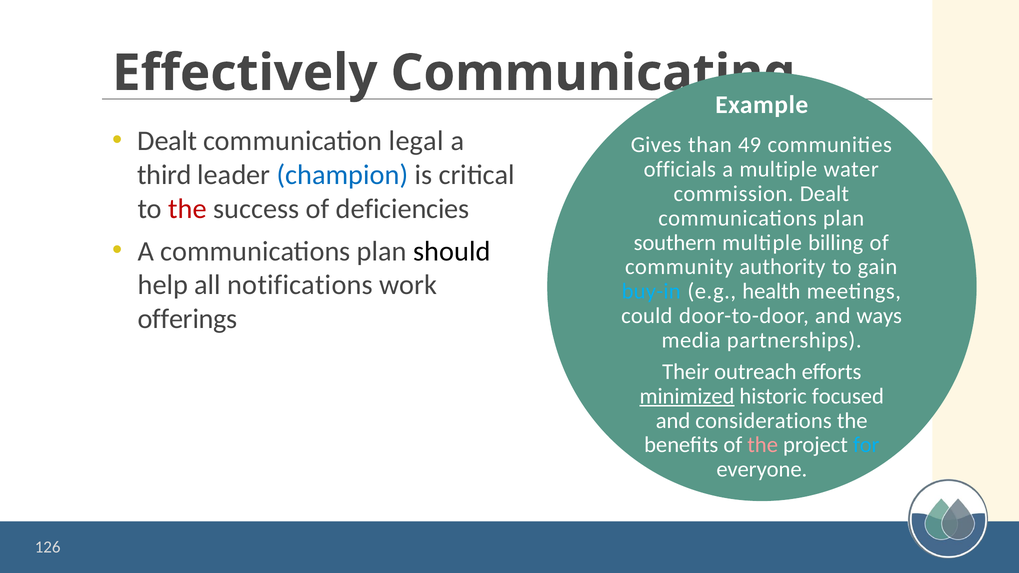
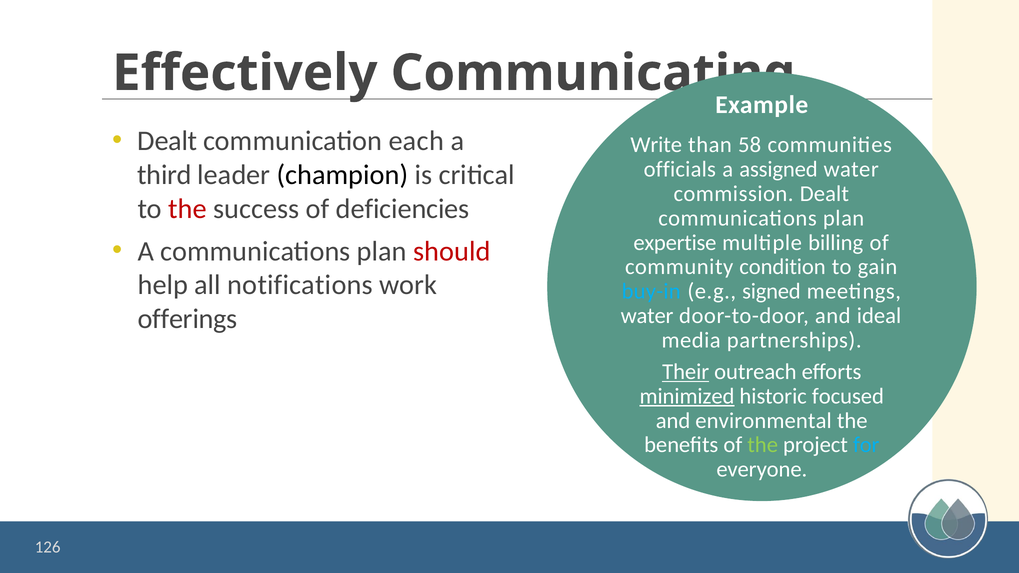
legal: legal -> each
Gives: Gives -> Write
49: 49 -> 58
a multiple: multiple -> assigned
champion colour: blue -> black
southern: southern -> expertise
should colour: black -> red
authority: authority -> condition
health: health -> signed
could at (647, 316): could -> water
ways: ways -> ideal
Their underline: none -> present
considerations: considerations -> environmental
the at (763, 445) colour: pink -> light green
